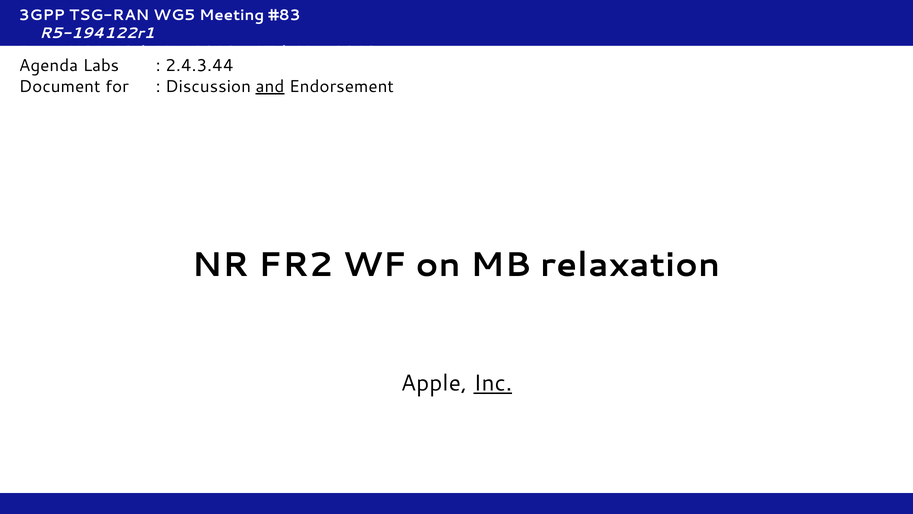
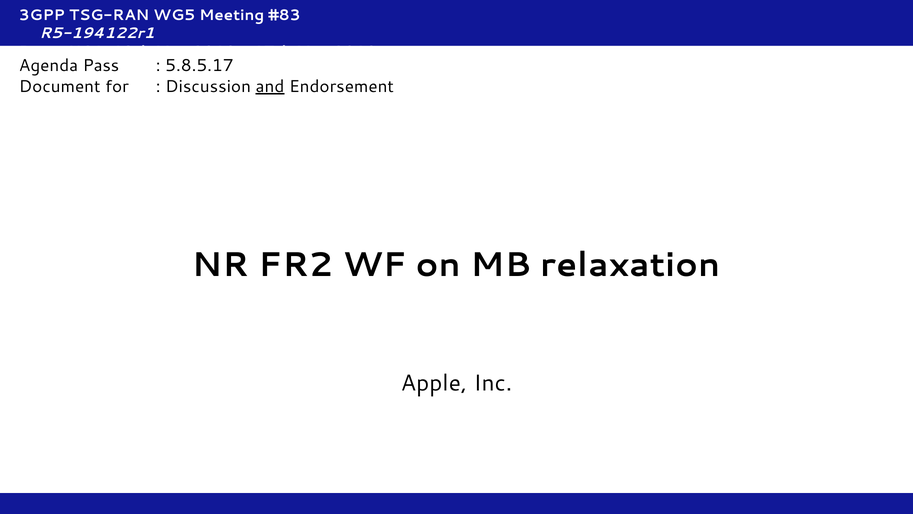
Labs: Labs -> Pass
2.4.3.44: 2.4.3.44 -> 5.8.5.17
Inc underline: present -> none
